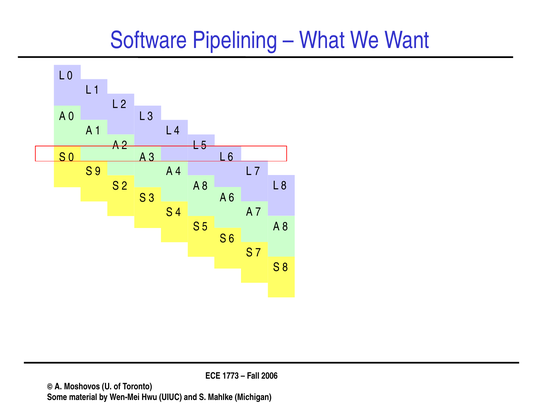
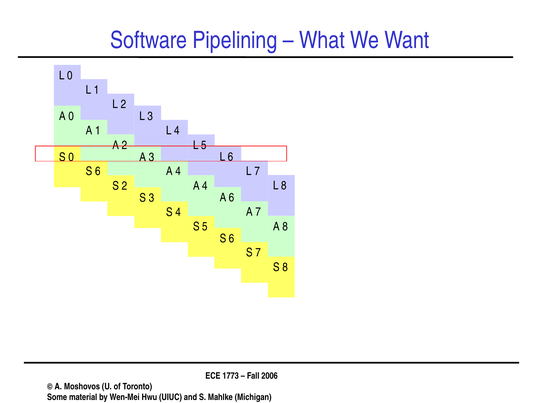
9 at (98, 171): 9 -> 6
8 at (205, 186): 8 -> 4
